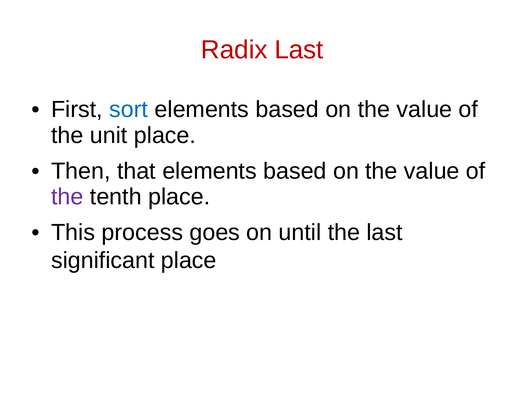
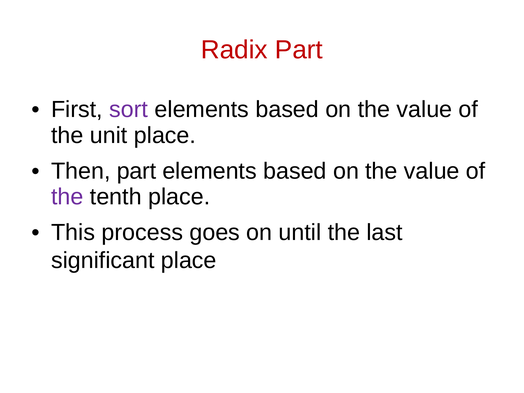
Radix Last: Last -> Part
sort colour: blue -> purple
Then that: that -> part
